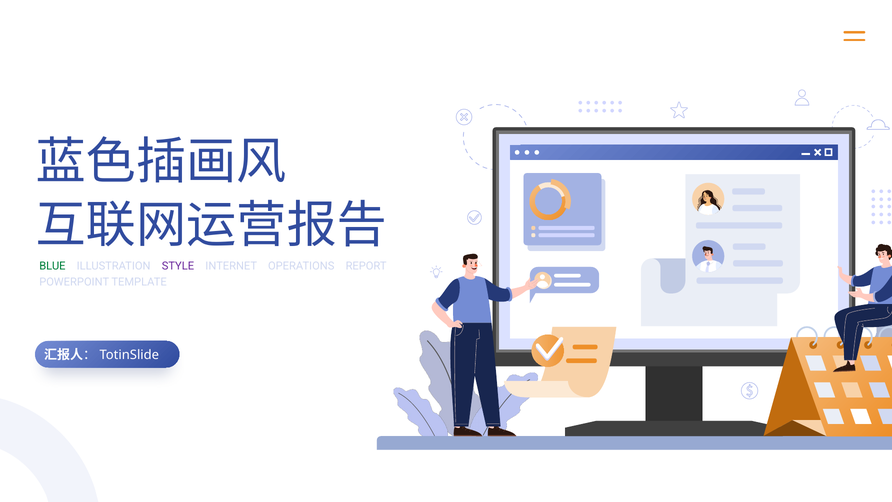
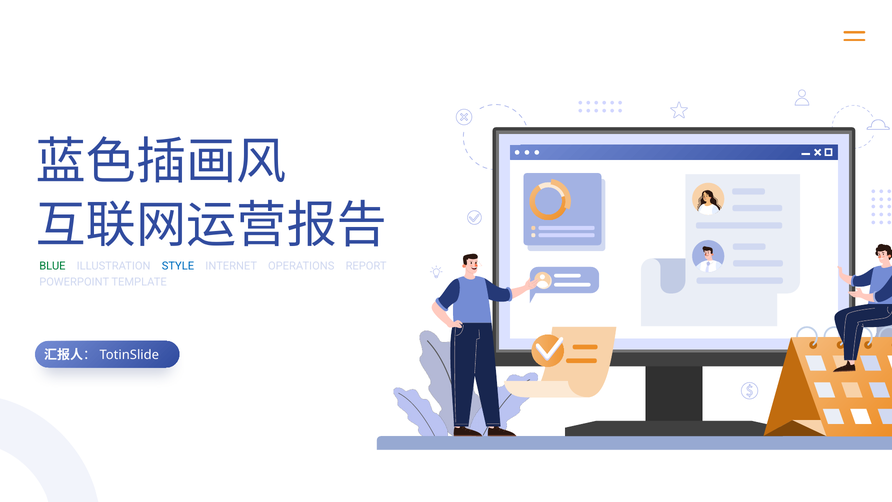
STYLE colour: purple -> blue
